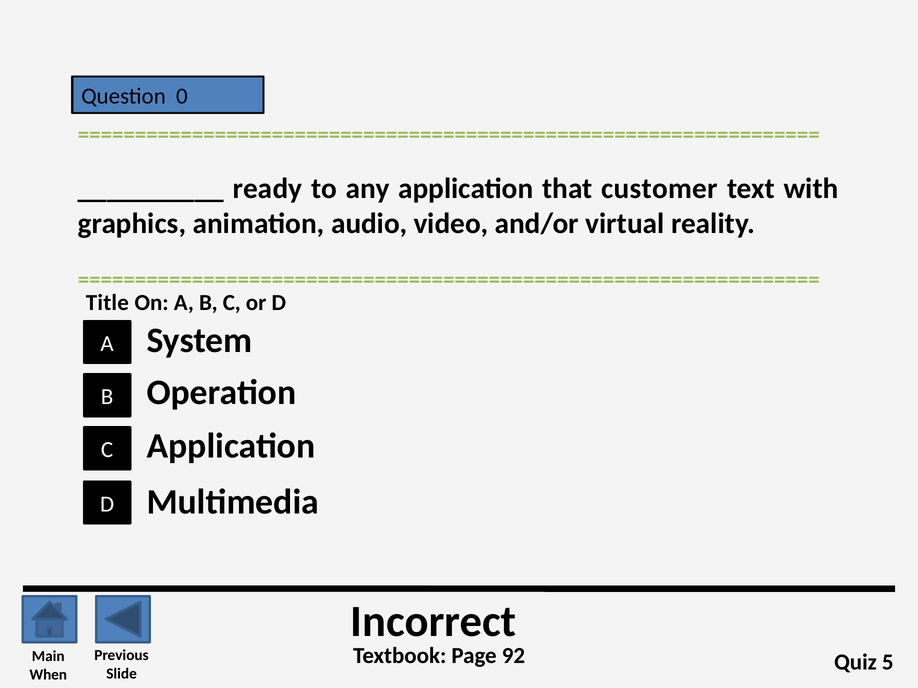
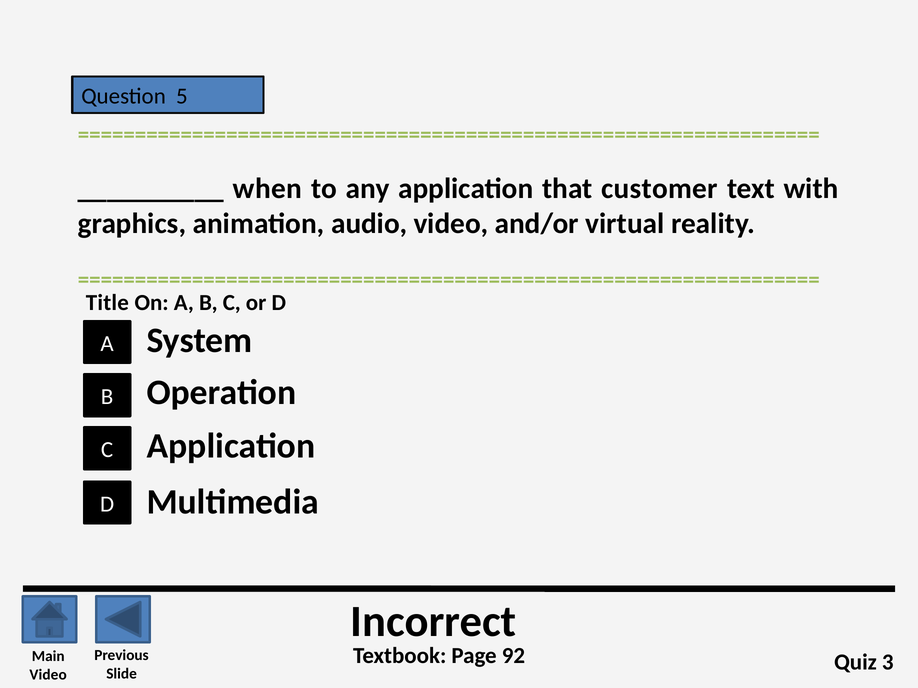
0: 0 -> 5
ready: ready -> when
5: 5 -> 3
When at (48, 675): When -> Video
